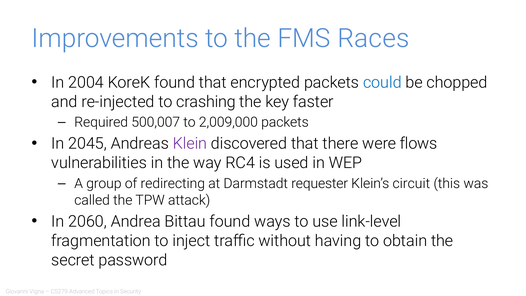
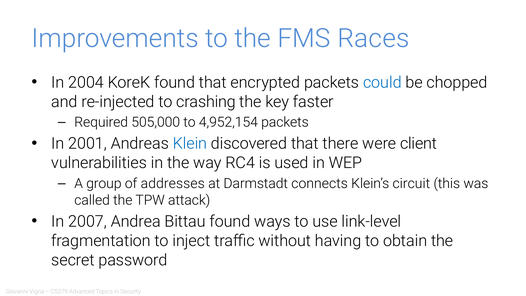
500,007: 500,007 -> 505,000
2,009,000: 2,009,000 -> 4,952,154
2045: 2045 -> 2001
Klein colour: purple -> blue
flows: flows -> client
redirecting: redirecting -> addresses
requester: requester -> connects
2060: 2060 -> 2007
